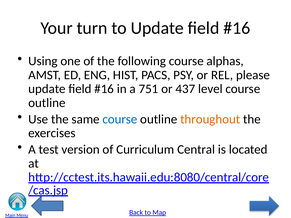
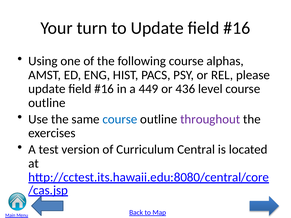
751: 751 -> 449
437: 437 -> 436
throughout colour: orange -> purple
